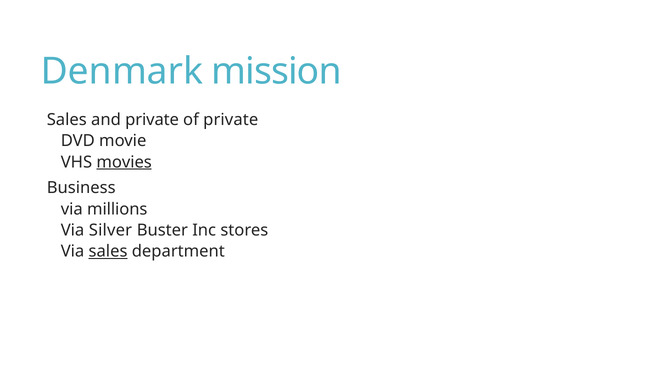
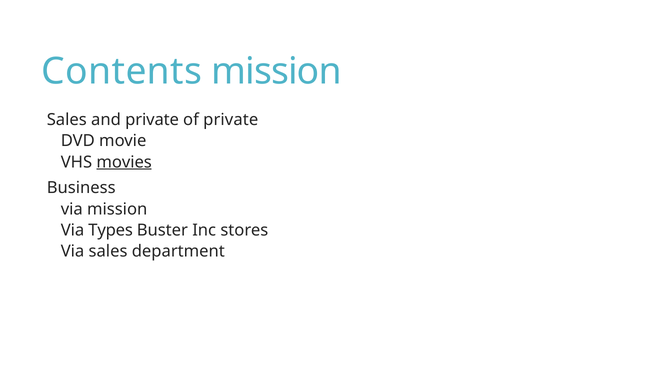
Denmark: Denmark -> Contents
via millions: millions -> mission
Silver: Silver -> Types
sales at (108, 252) underline: present -> none
